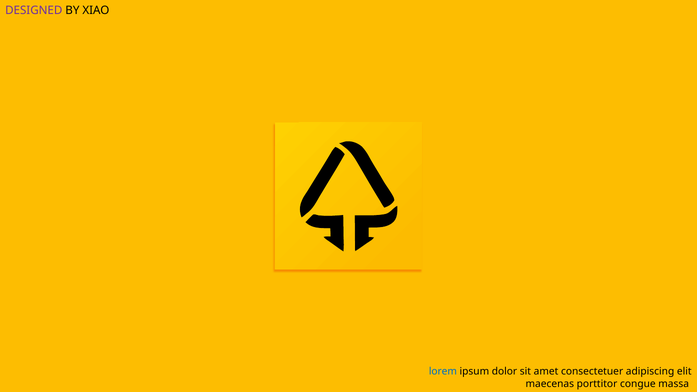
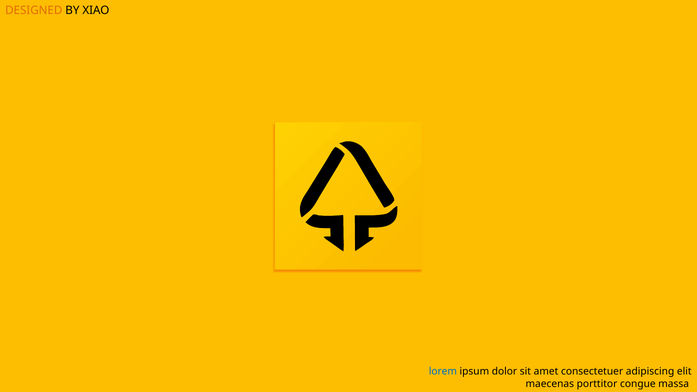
DESIGNED colour: purple -> orange
